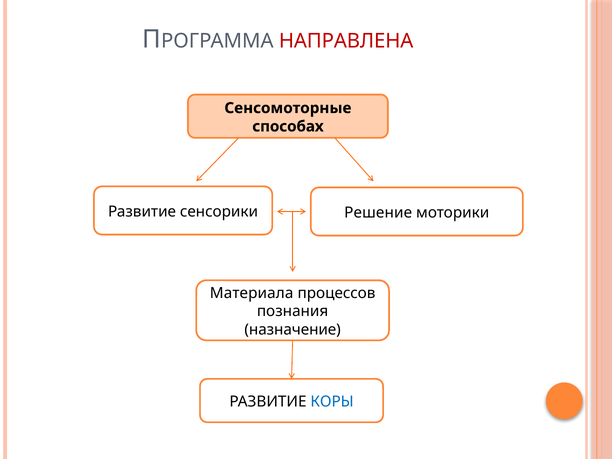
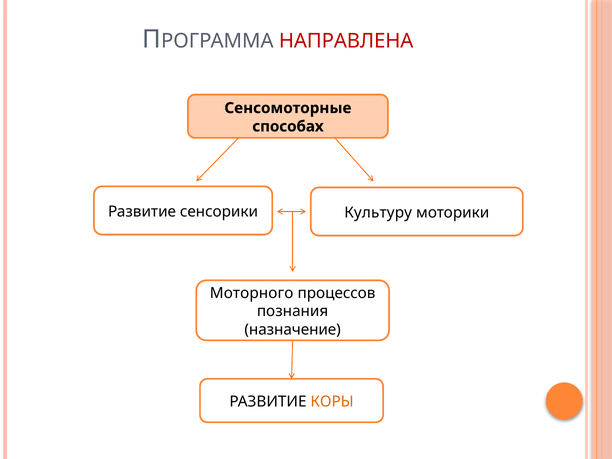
Решение: Решение -> Культуру
Материала: Материала -> Моторного
КОРЫ colour: blue -> orange
